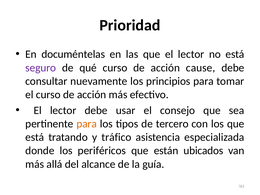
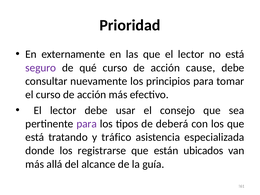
documéntelas: documéntelas -> externamente
para at (87, 124) colour: orange -> purple
tercero: tercero -> deberá
periféricos: periféricos -> registrarse
